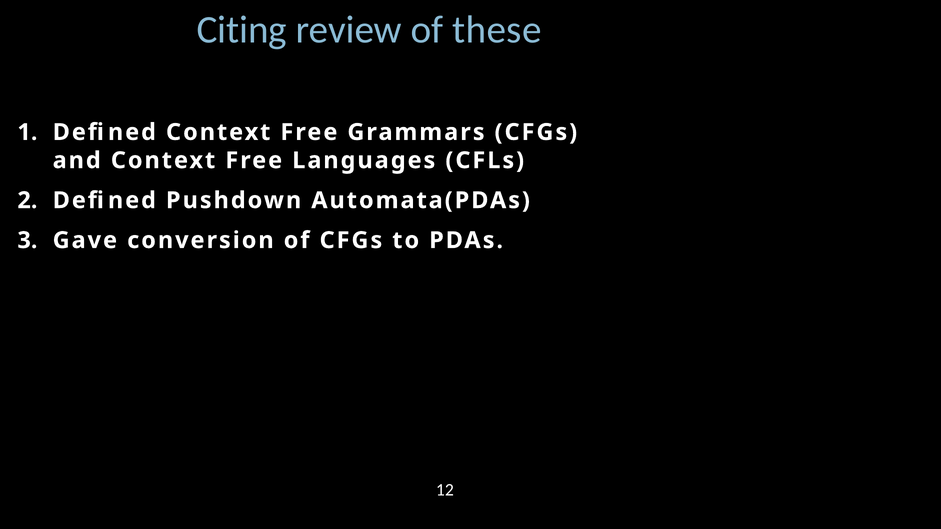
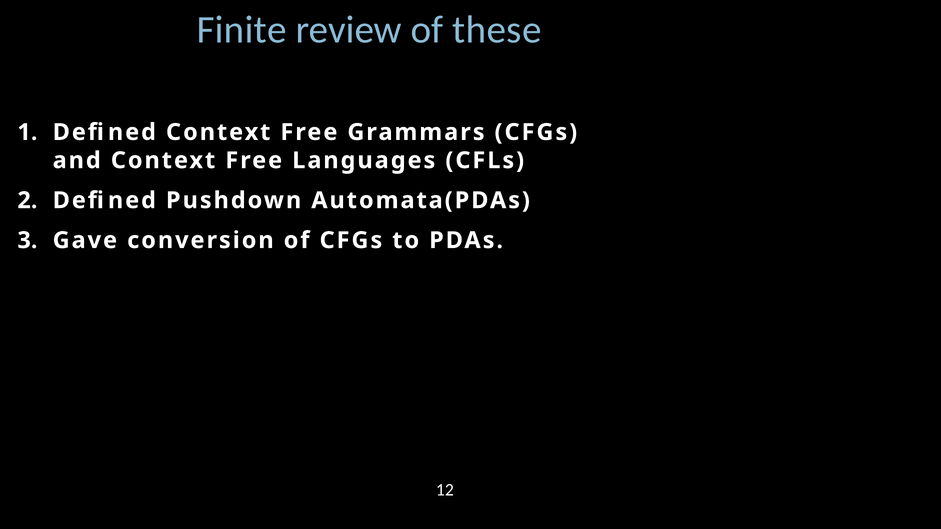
Citing: Citing -> Finite
